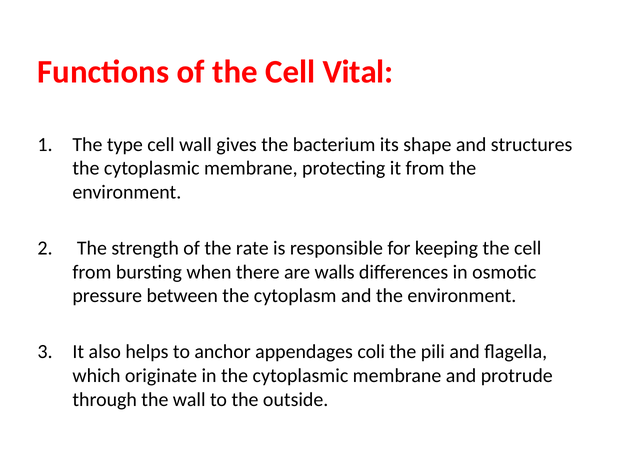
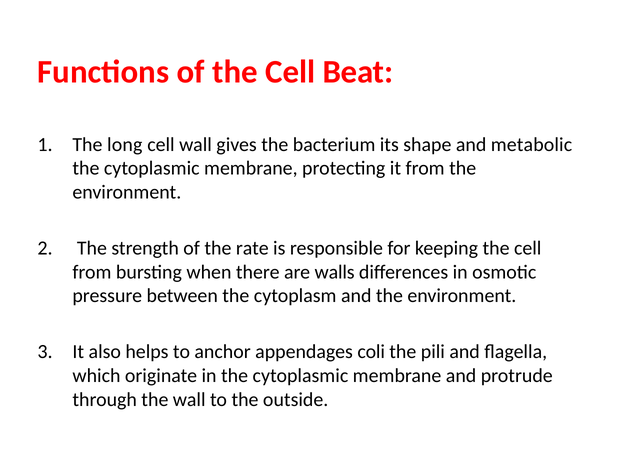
Vital: Vital -> Beat
type: type -> long
structures: structures -> metabolic
